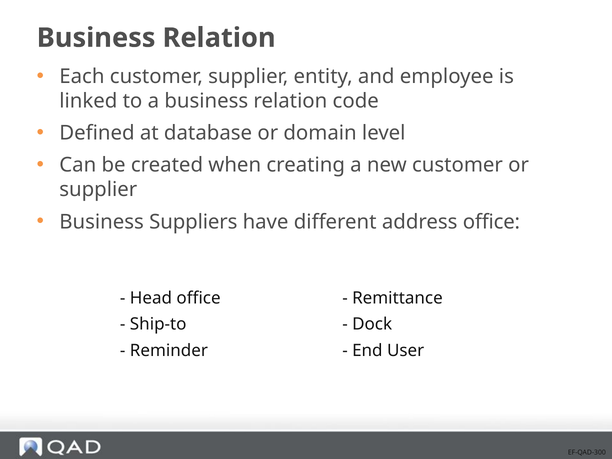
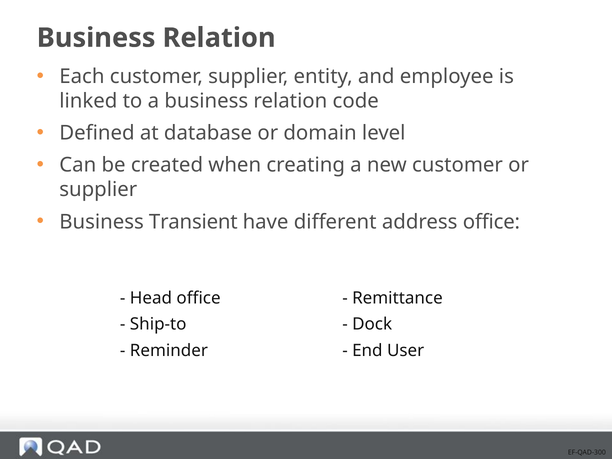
Suppliers: Suppliers -> Transient
